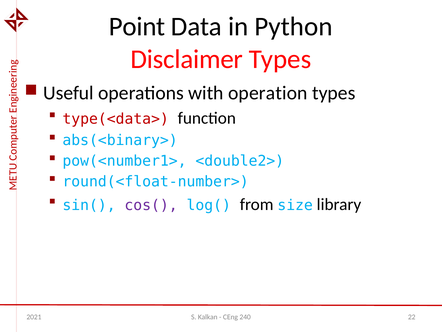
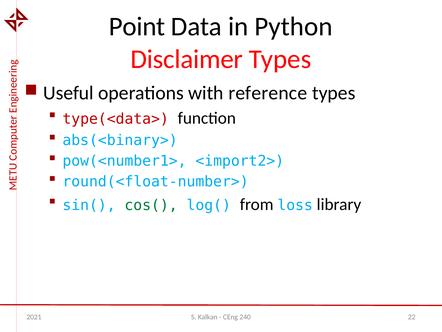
operation: operation -> reference
<double2>: <double2> -> <import2>
cos( colour: purple -> green
size: size -> loss
